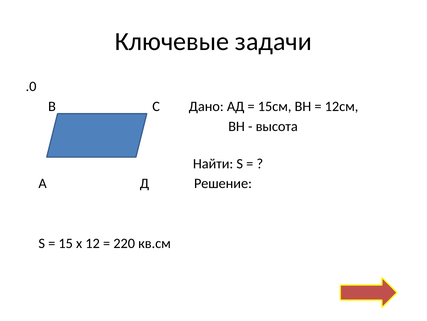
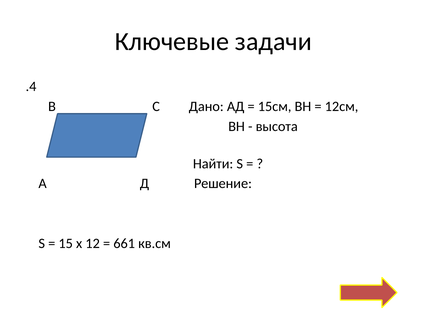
.0: .0 -> .4
220: 220 -> 661
